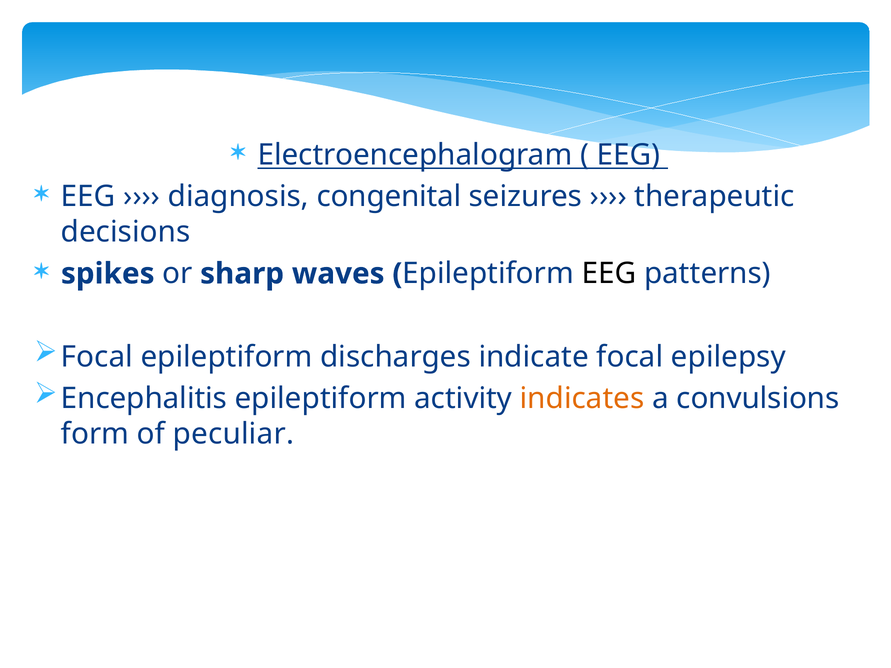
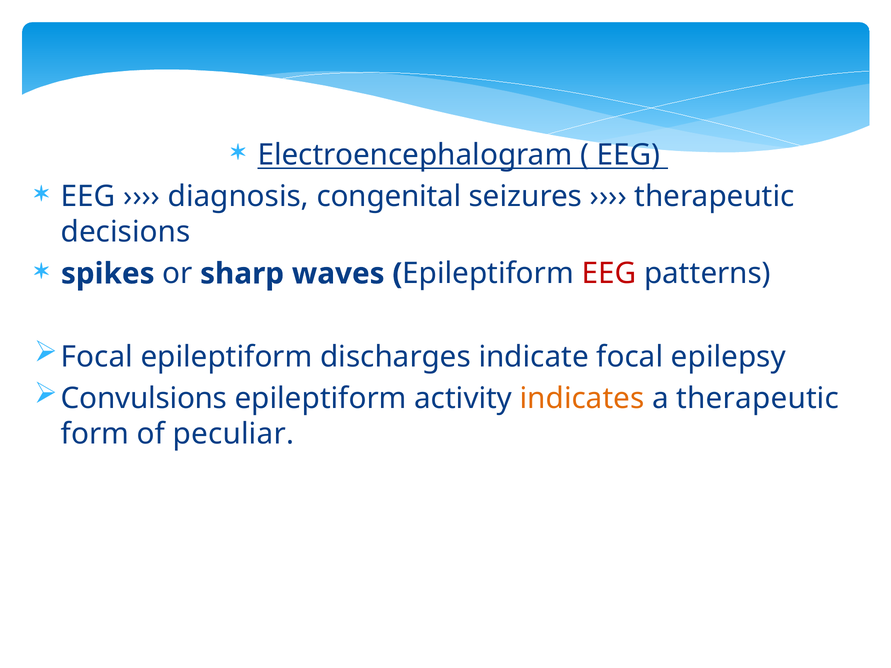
EEG at (609, 274) colour: black -> red
Encephalitis: Encephalitis -> Convulsions
a convulsions: convulsions -> therapeutic
